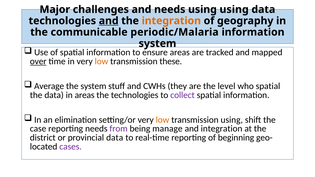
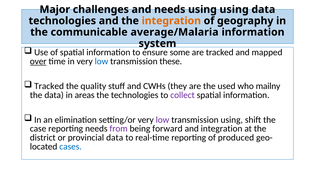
and at (109, 21) underline: present -> none
periodic/Malaria: periodic/Malaria -> average/Malaria
areas at (180, 52): areas -> some
low at (101, 61) colour: orange -> blue
Average at (49, 86): Average -> Tracked
the system: system -> quality
level: level -> used
who spatial: spatial -> mailny
low at (163, 120) colour: orange -> purple
manage: manage -> forward
beginning: beginning -> produced
cases colour: purple -> blue
